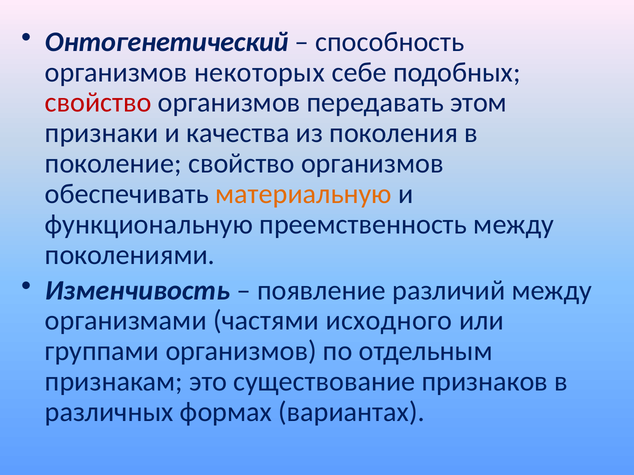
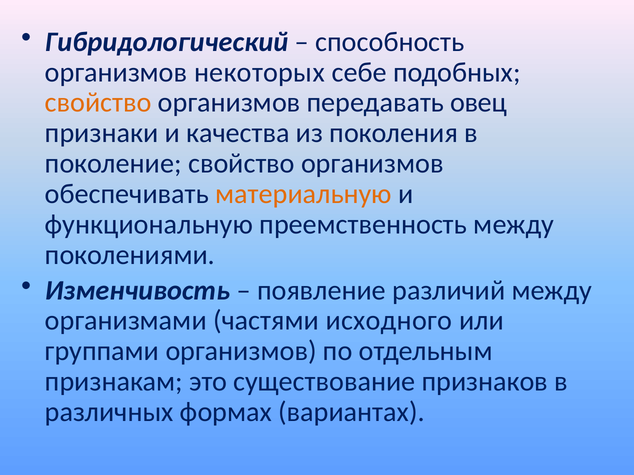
Онтогенетический: Онтогенетический -> Гибридологический
свойство at (98, 103) colour: red -> orange
этом: этом -> овец
